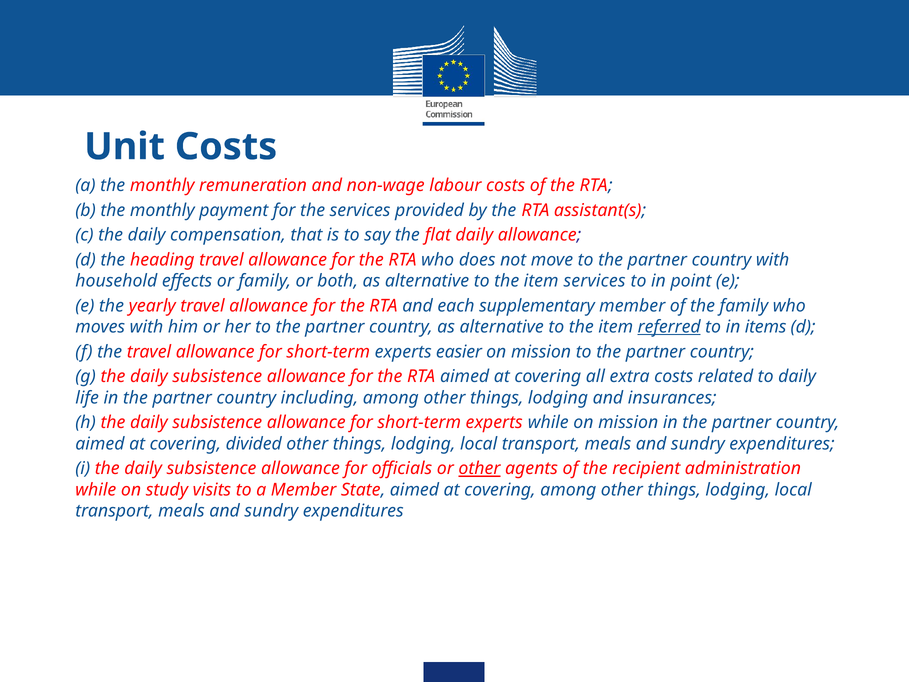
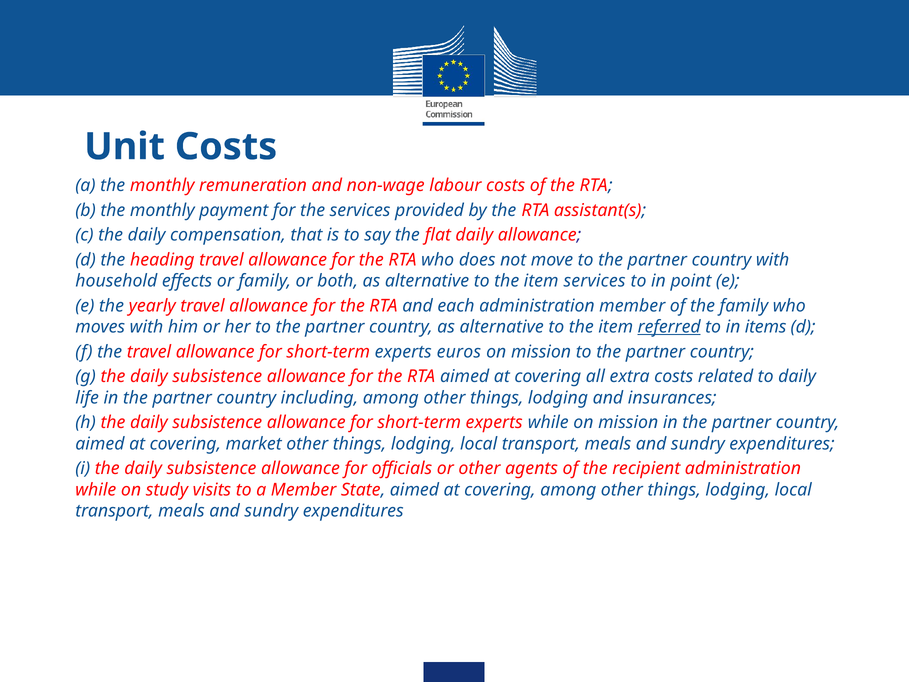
each supplementary: supplementary -> administration
easier: easier -> euros
divided: divided -> market
other at (479, 468) underline: present -> none
